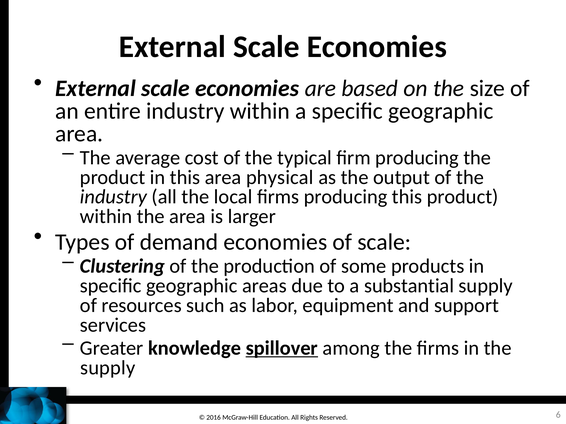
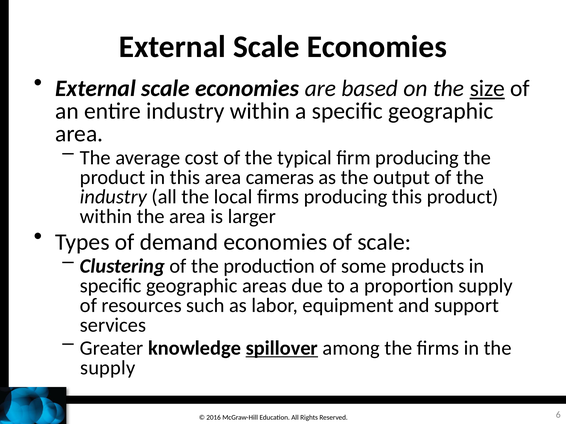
size underline: none -> present
physical: physical -> cameras
substantial: substantial -> proportion
